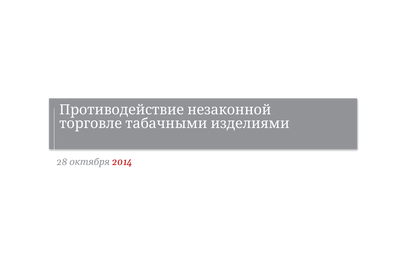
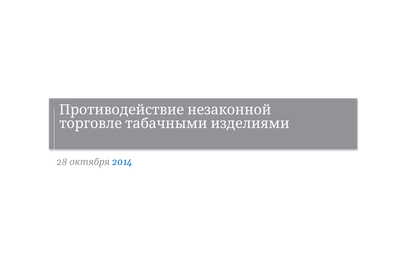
2014 colour: red -> blue
